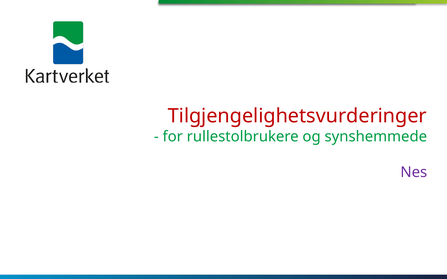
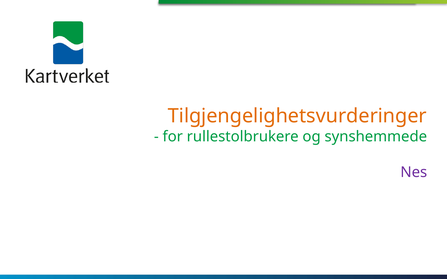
Tilgjengelighetsvurderinger colour: red -> orange
